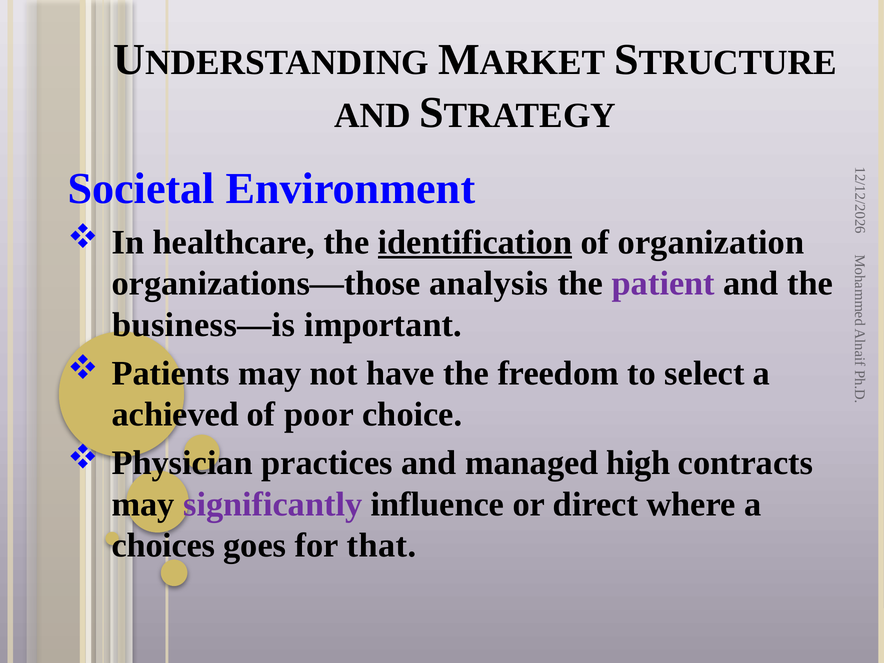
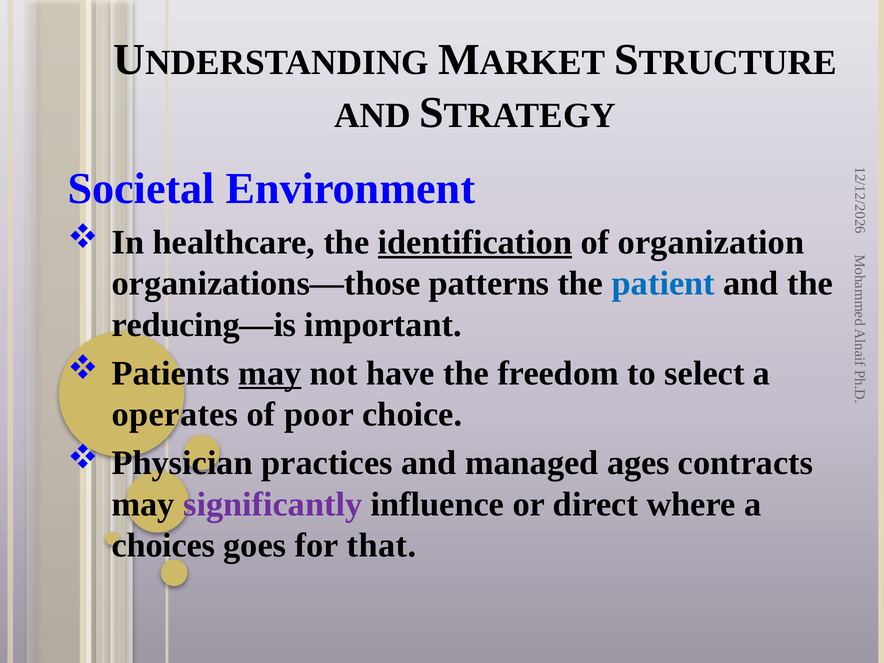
analysis: analysis -> patterns
patient colour: purple -> blue
business—is: business—is -> reducing—is
may at (270, 373) underline: none -> present
achieved: achieved -> operates
high: high -> ages
